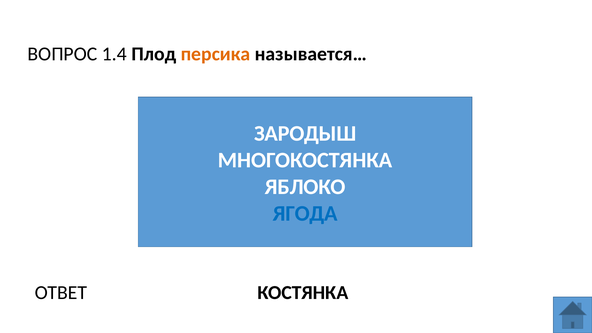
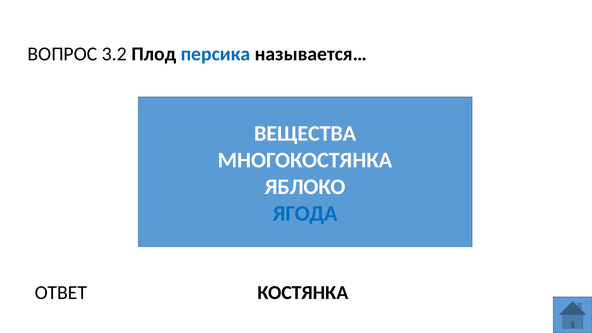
1.4: 1.4 -> 3.2
персика colour: orange -> blue
ЗАРОДЫШ: ЗАРОДЫШ -> ВЕЩЕСТВА
